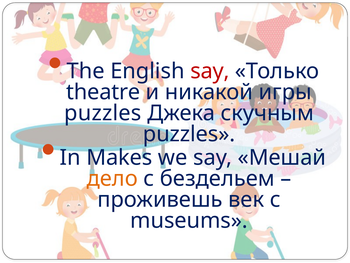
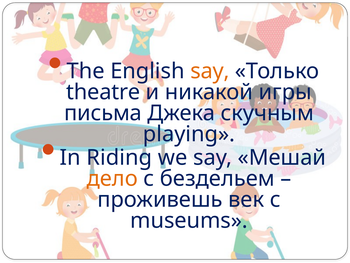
say at (210, 71) colour: red -> orange
puzzles at (103, 113): puzzles -> письма
puzzles at (189, 134): puzzles -> playing
Makes: Makes -> Riding
